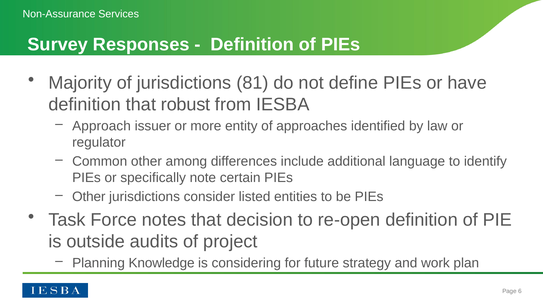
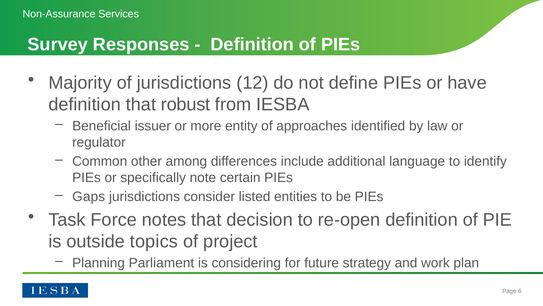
81: 81 -> 12
Approach: Approach -> Beneficial
Other at (89, 196): Other -> Gaps
audits: audits -> topics
Knowledge: Knowledge -> Parliament
